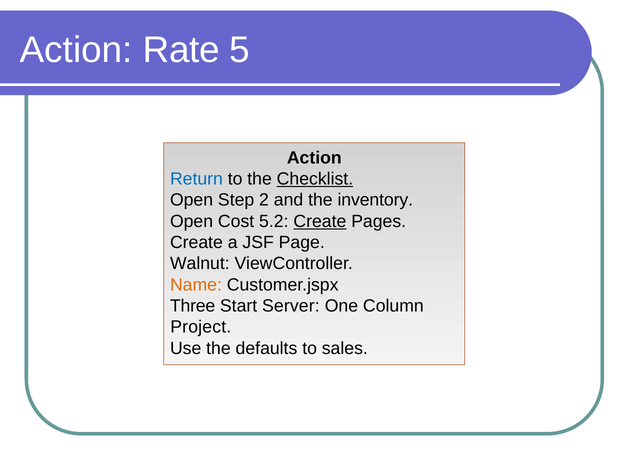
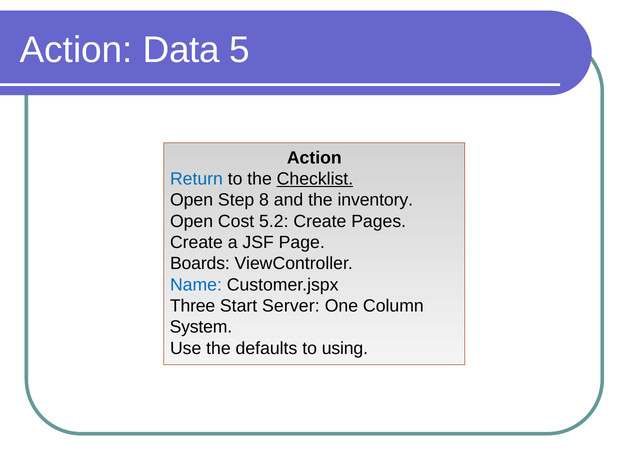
Rate: Rate -> Data
2: 2 -> 8
Create at (320, 221) underline: present -> none
Walnut: Walnut -> Boards
Name colour: orange -> blue
Project: Project -> System
sales: sales -> using
